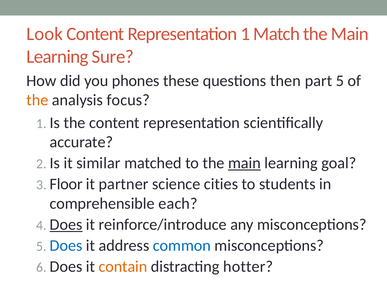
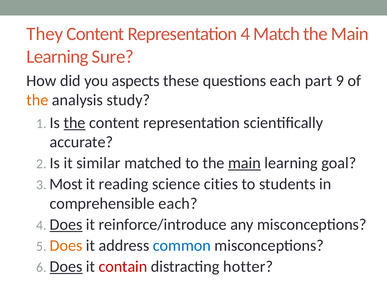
Look: Look -> They
Representation 1: 1 -> 4
phones: phones -> aspects
questions then: then -> each
part 5: 5 -> 9
focus: focus -> study
the at (75, 122) underline: none -> present
Floor: Floor -> Most
partner: partner -> reading
Does at (66, 245) colour: blue -> orange
Does at (66, 266) underline: none -> present
contain colour: orange -> red
